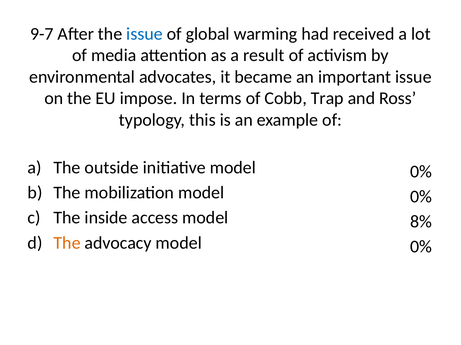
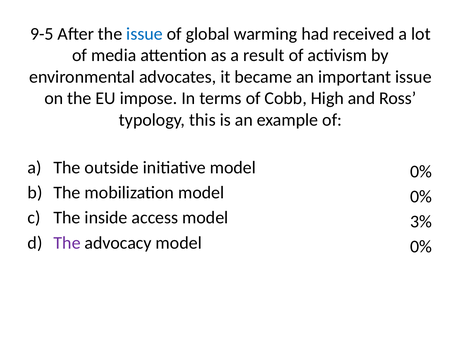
9-7: 9-7 -> 9-5
Trap: Trap -> High
8%: 8% -> 3%
The at (67, 243) colour: orange -> purple
